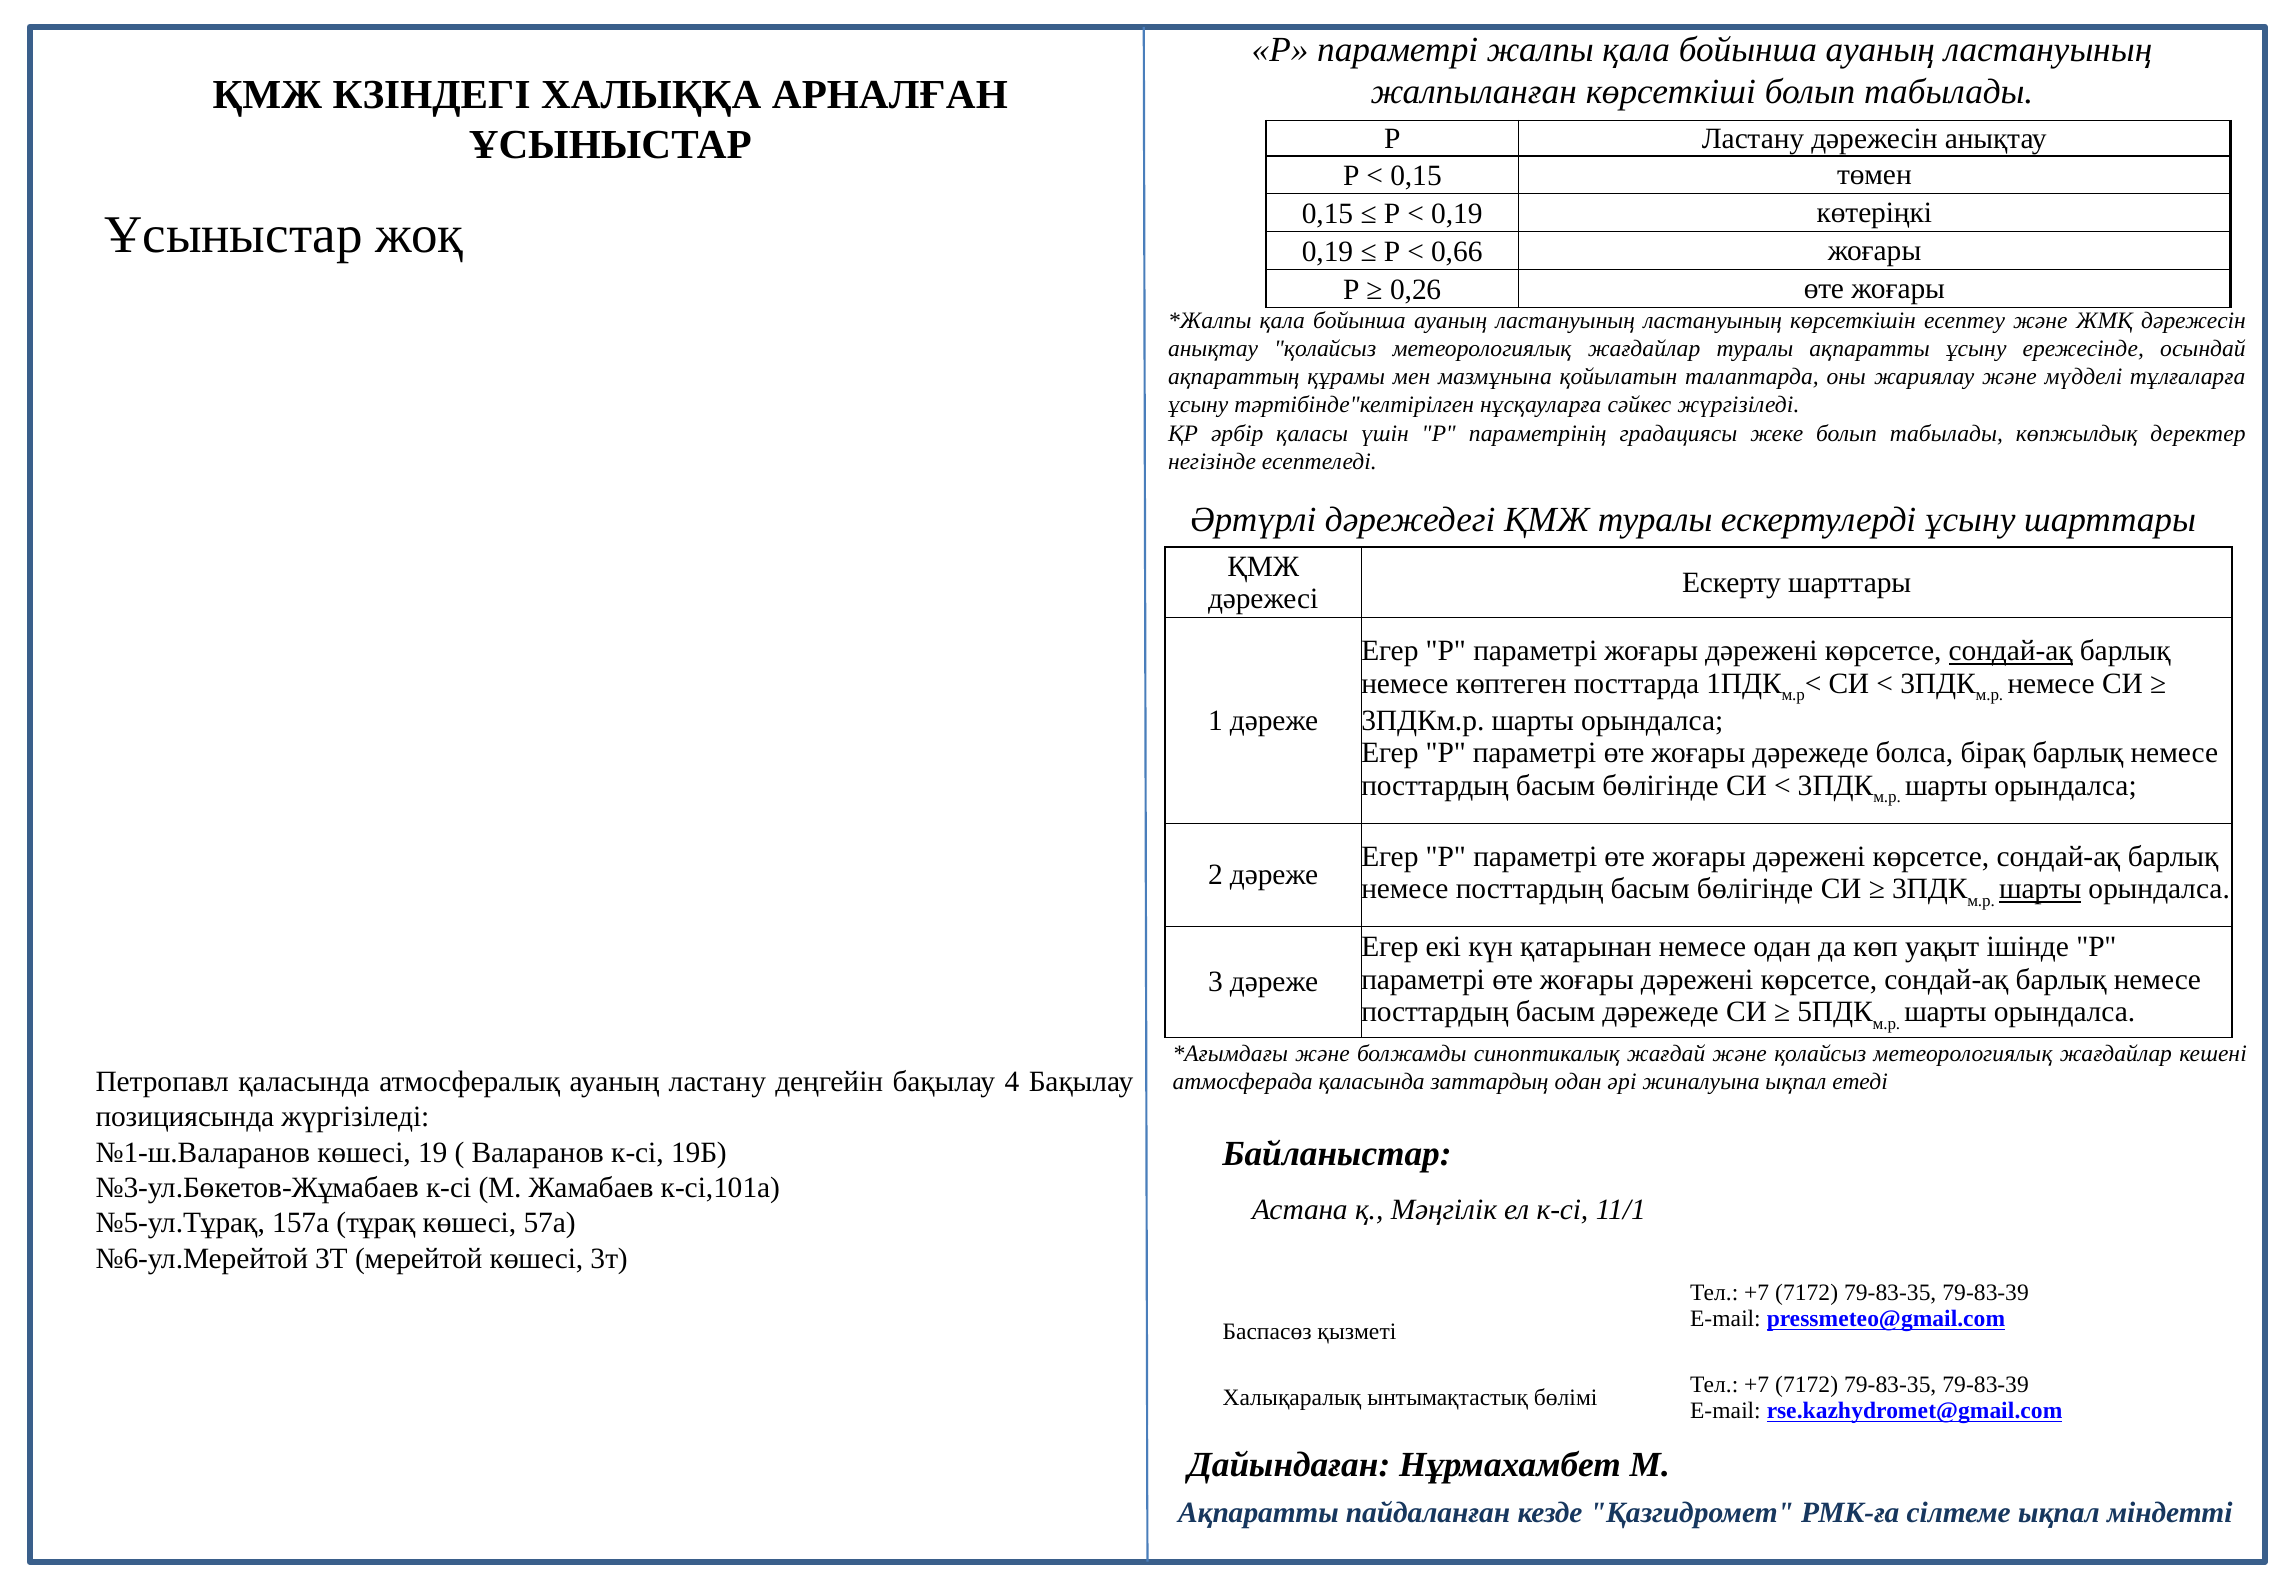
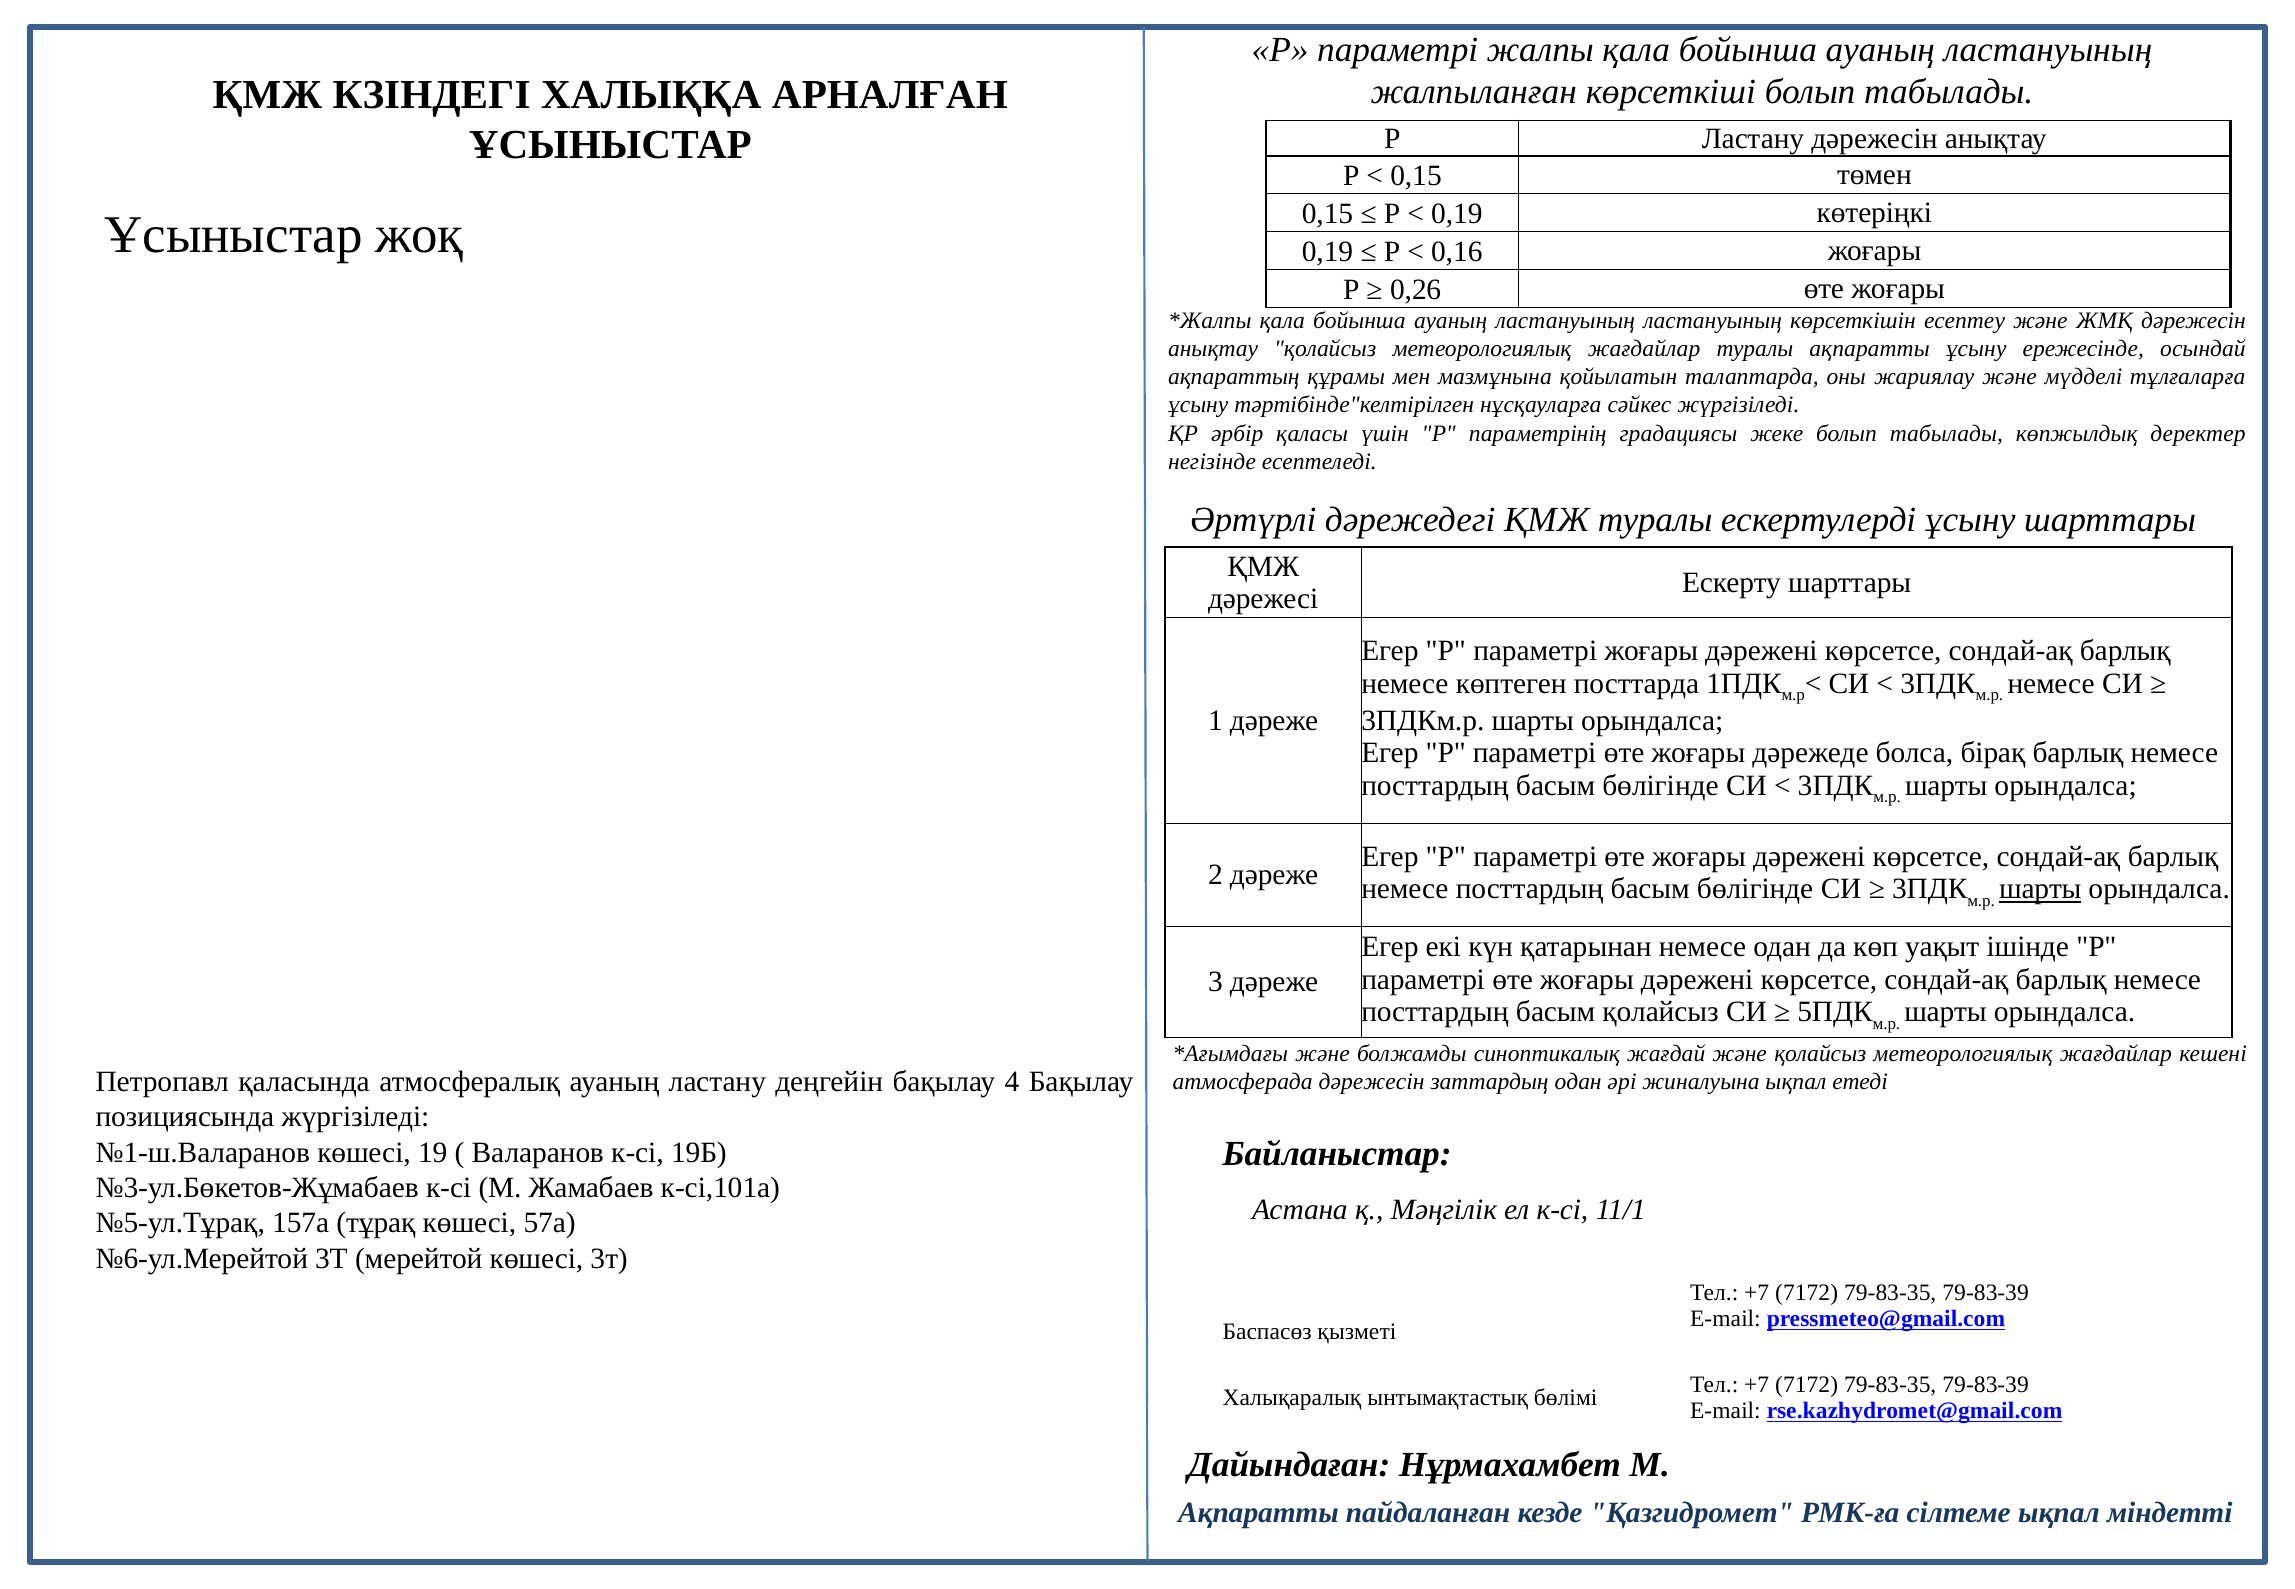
0,66: 0,66 -> 0,16
сондай-ақ at (2011, 651) underline: present -> none
басым дәрежеде: дәрежеде -> қолайсыз
атмосферада қаласында: қаласында -> дәрежесін
